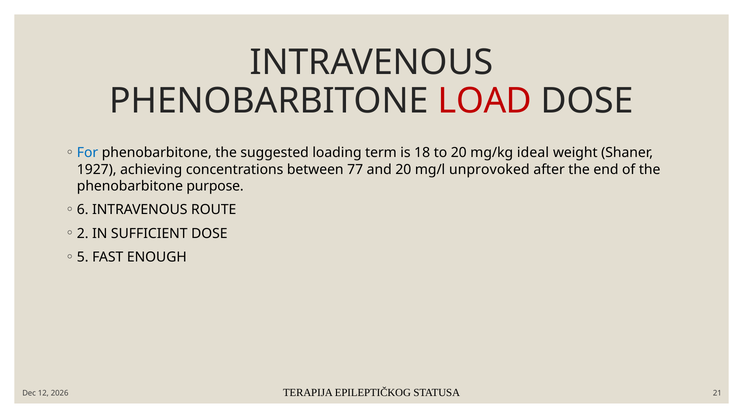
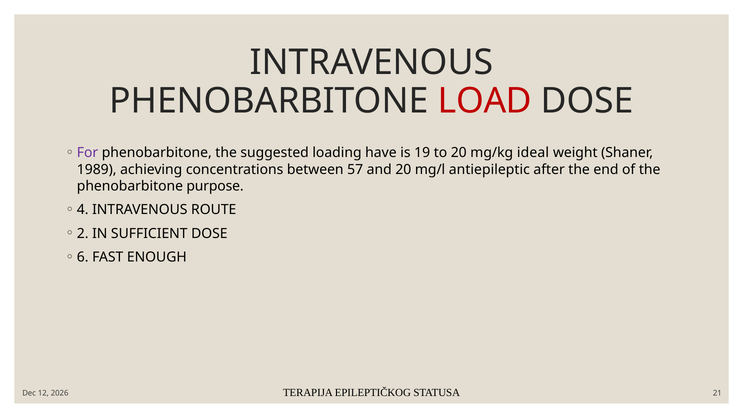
For colour: blue -> purple
term: term -> have
18: 18 -> 19
1927: 1927 -> 1989
77: 77 -> 57
unprovoked: unprovoked -> antiepileptic
6: 6 -> 4
5: 5 -> 6
